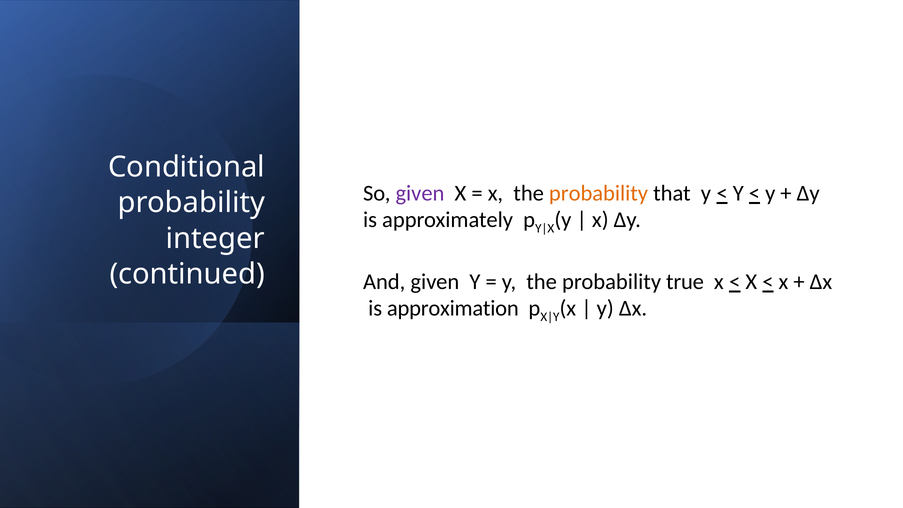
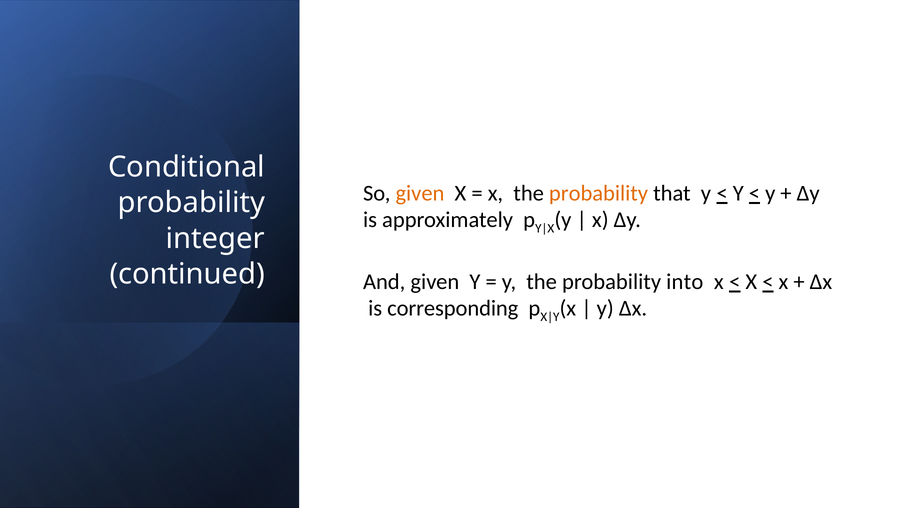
given at (420, 193) colour: purple -> orange
true: true -> into
approximation: approximation -> corresponding
